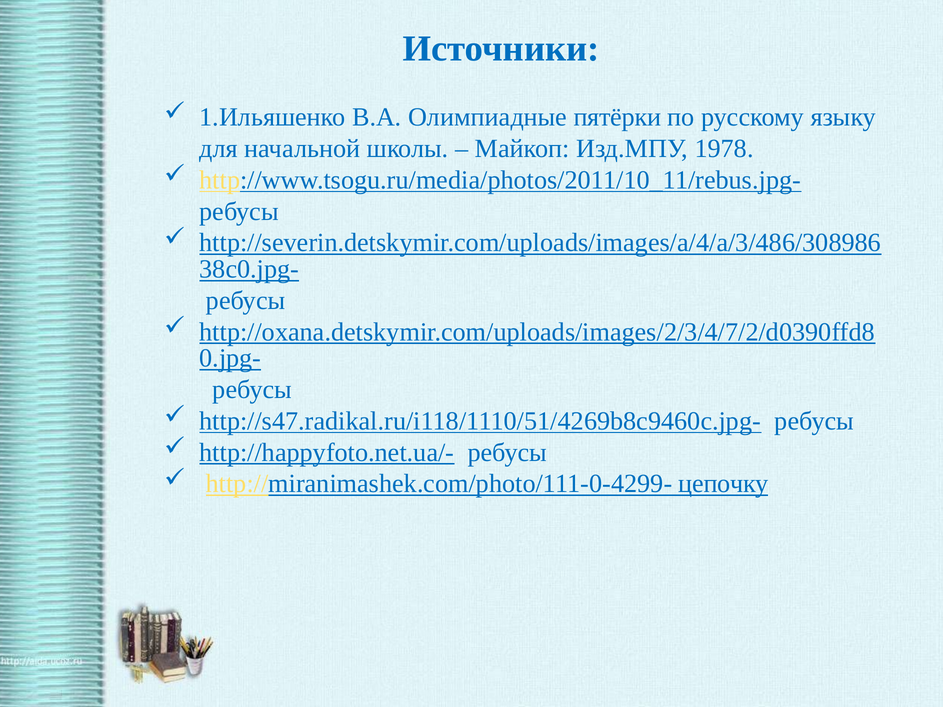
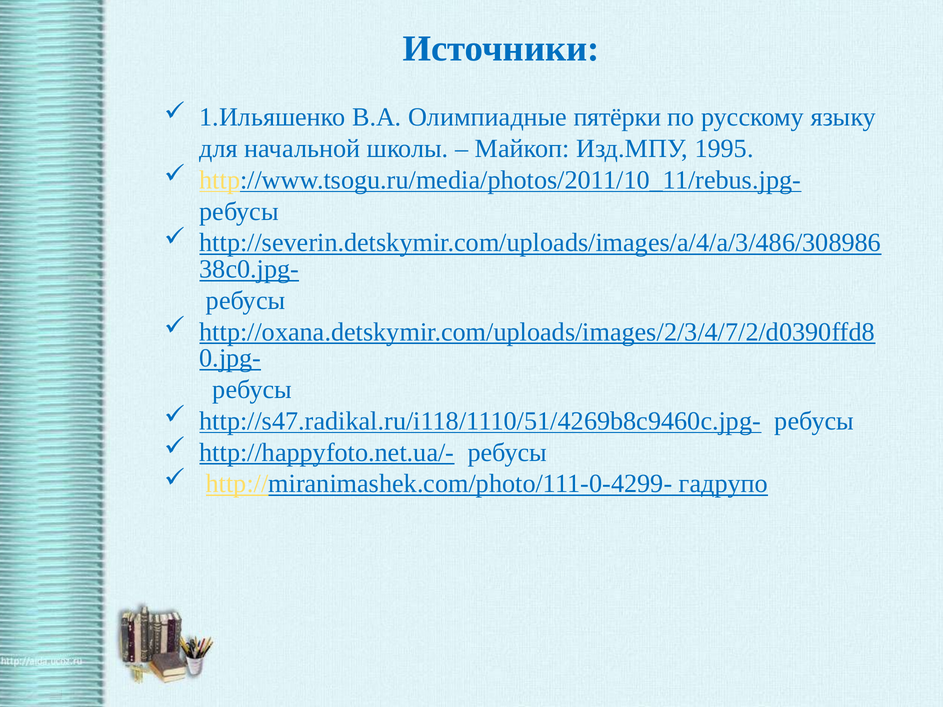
1978: 1978 -> 1995
цепочку: цепочку -> гадрупо
